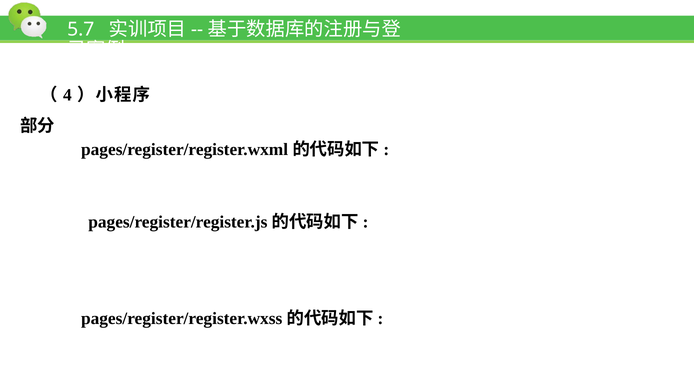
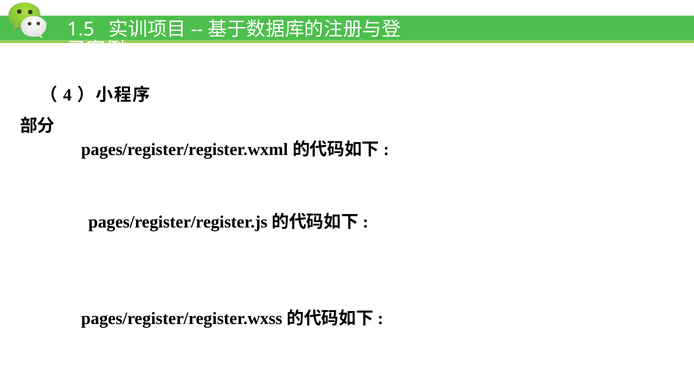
5.7: 5.7 -> 1.5
